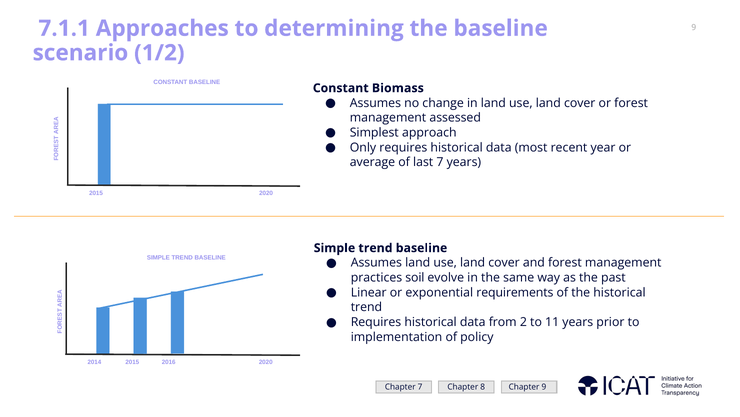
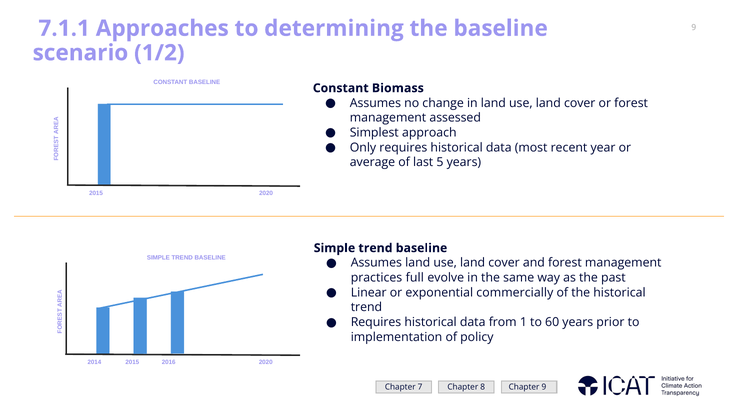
last 7: 7 -> 5
soil: soil -> full
requirements: requirements -> commercially
2: 2 -> 1
11: 11 -> 60
